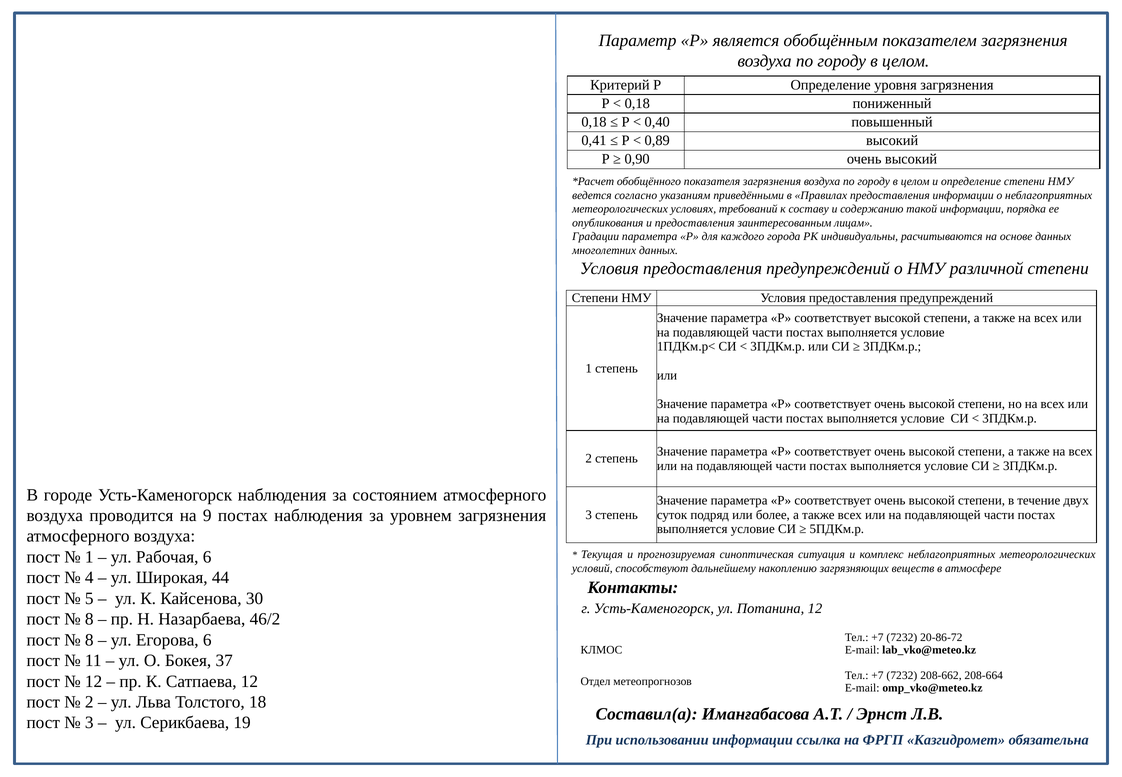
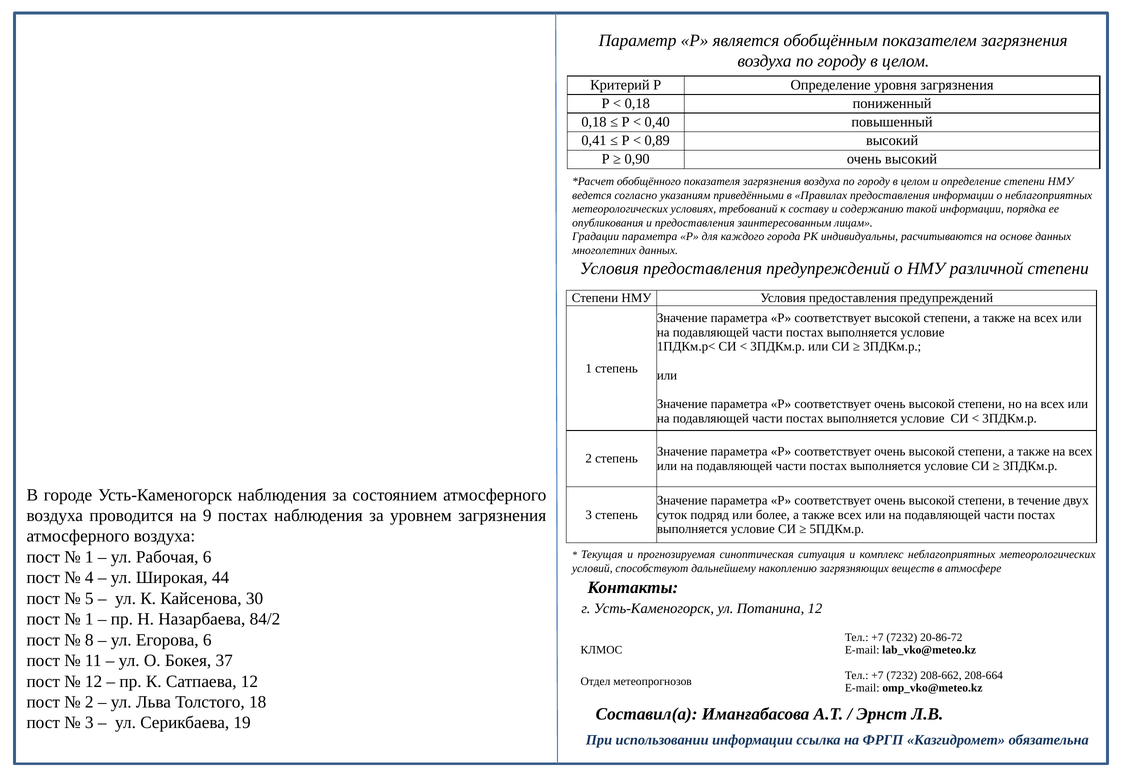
8 at (89, 619): 8 -> 1
46/2: 46/2 -> 84/2
